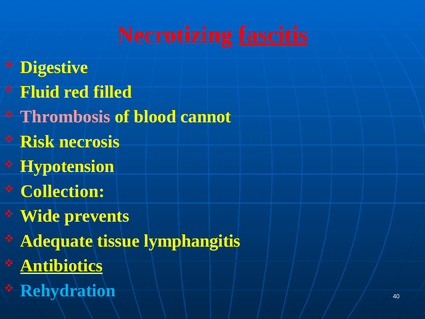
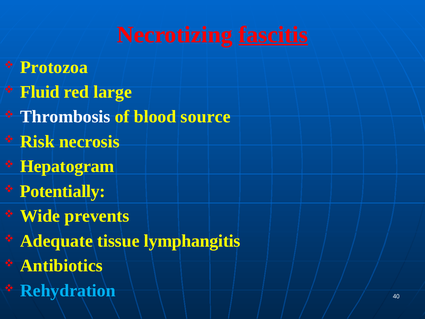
Digestive: Digestive -> Protozoa
filled: filled -> large
Thrombosis colour: pink -> white
cannot: cannot -> source
Hypotension: Hypotension -> Hepatogram
Collection: Collection -> Potentially
Antibiotics underline: present -> none
